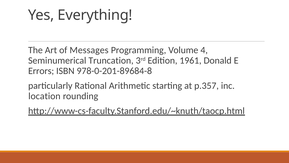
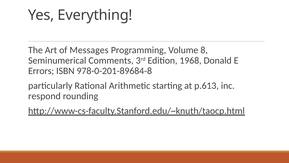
4: 4 -> 8
Truncation: Truncation -> Comments
1961: 1961 -> 1968
p.357: p.357 -> p.613
location: location -> respond
